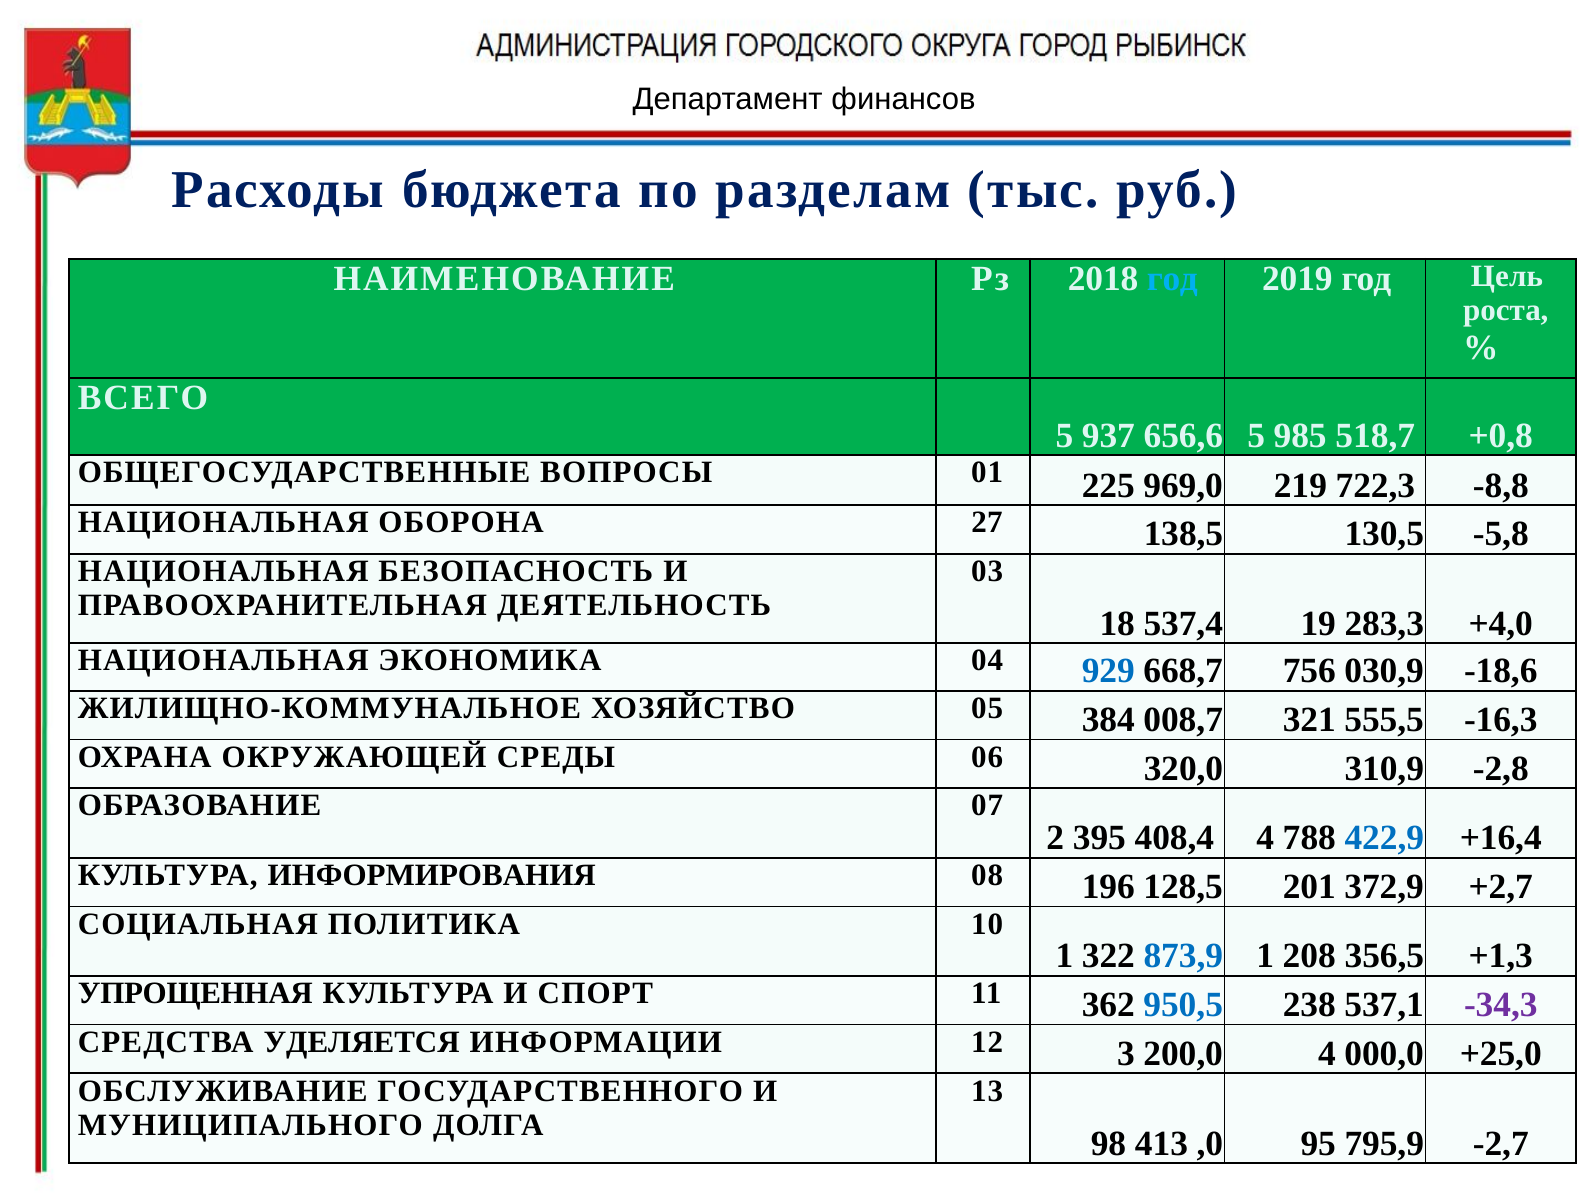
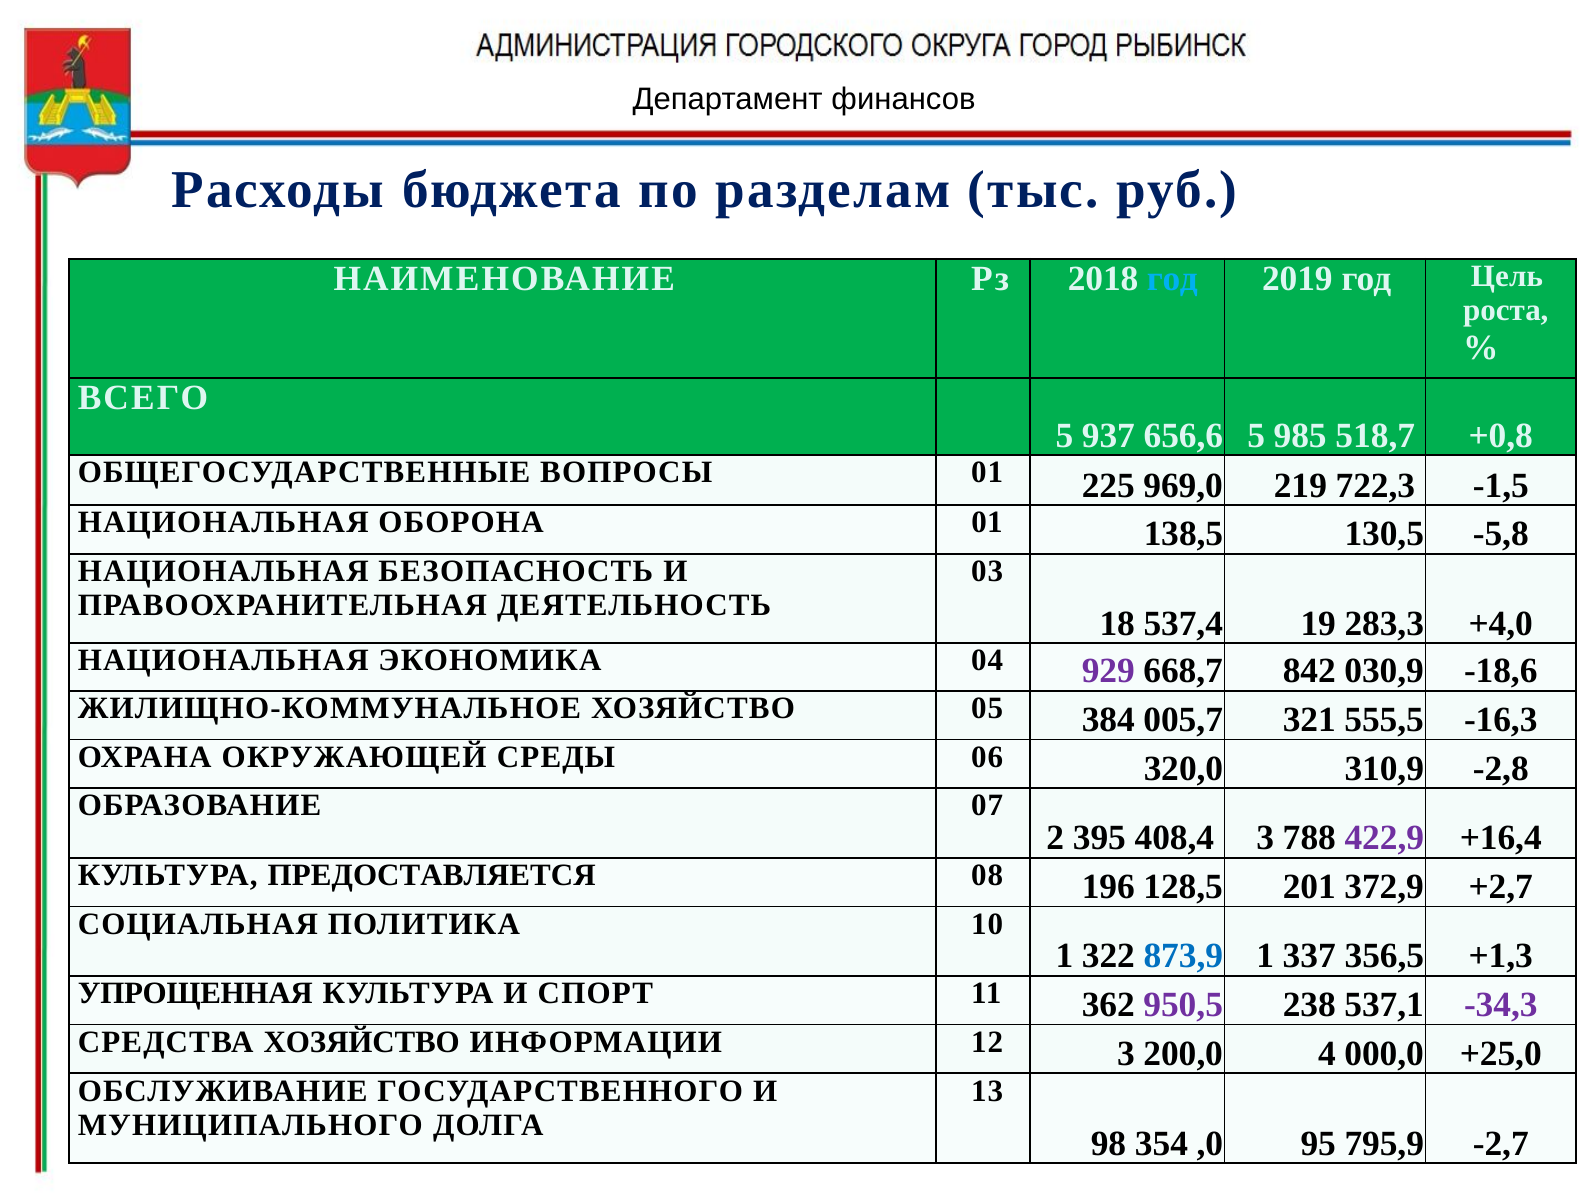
-8,8: -8,8 -> -1,5
ОБОРОНА 27: 27 -> 01
929 colour: blue -> purple
756: 756 -> 842
008,7: 008,7 -> 005,7
408,4 4: 4 -> 3
422,9 colour: blue -> purple
ИНФОРМИРОВАНИЯ: ИНФОРМИРОВАНИЯ -> ПРЕДОСТАВЛЯЕТСЯ
208: 208 -> 337
950,5 colour: blue -> purple
СРЕДСТВА УДЕЛЯЕТСЯ: УДЕЛЯЕТСЯ -> ХОЗЯЙСТВО
413: 413 -> 354
